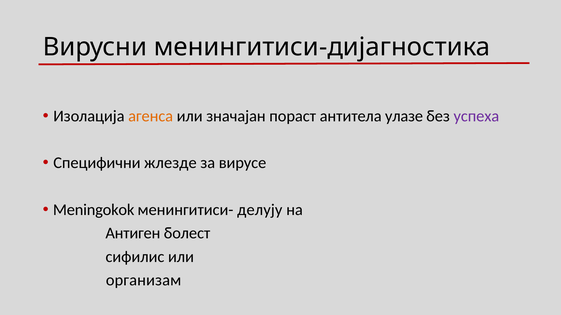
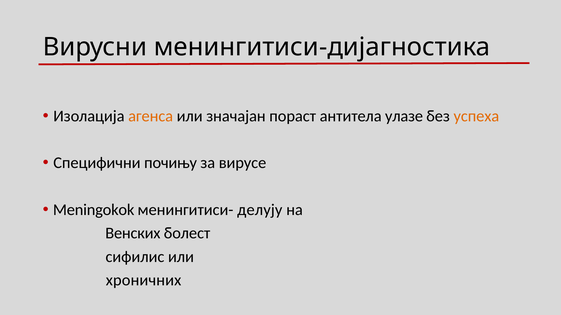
успеха colour: purple -> orange
жлезде: жлезде -> почињу
Антиген: Антиген -> Венских
организам: организам -> хроничних
